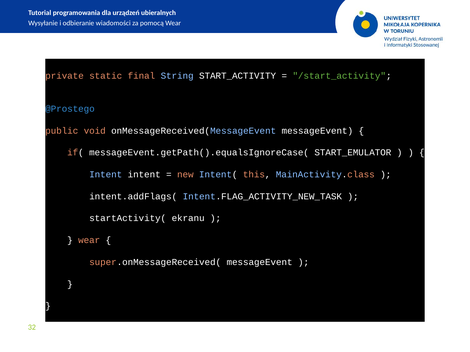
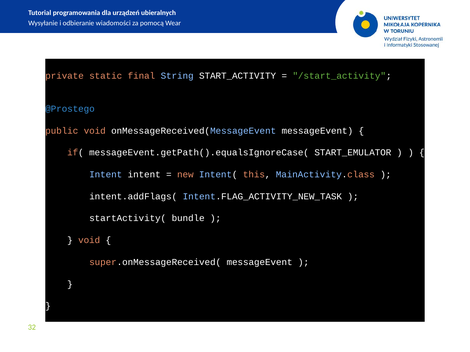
ekranu: ekranu -> bundle
wear at (89, 241): wear -> void
